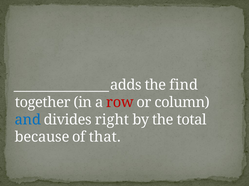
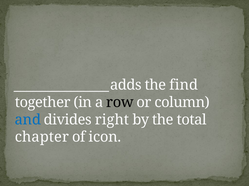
row colour: red -> black
because: because -> chapter
that: that -> icon
